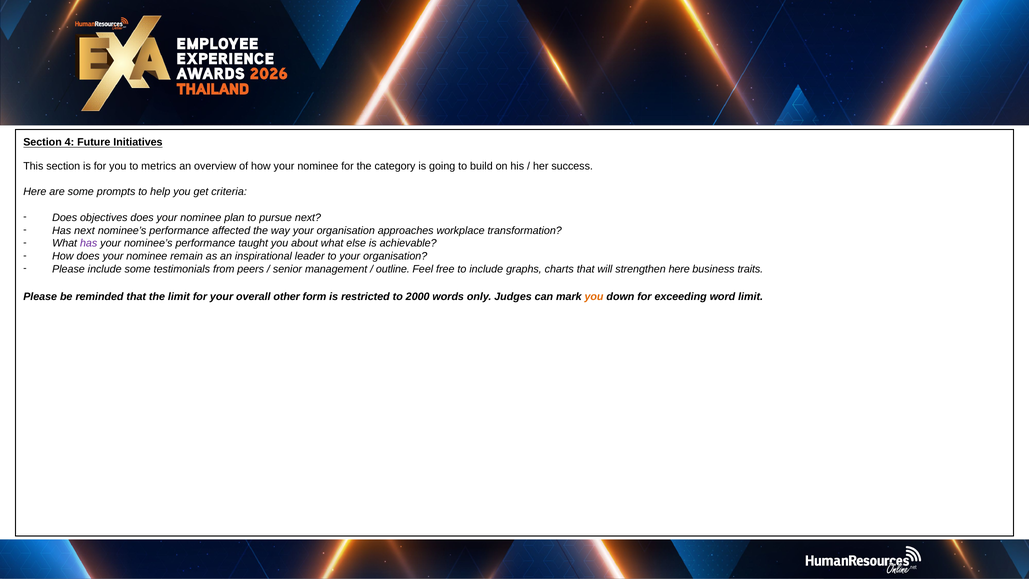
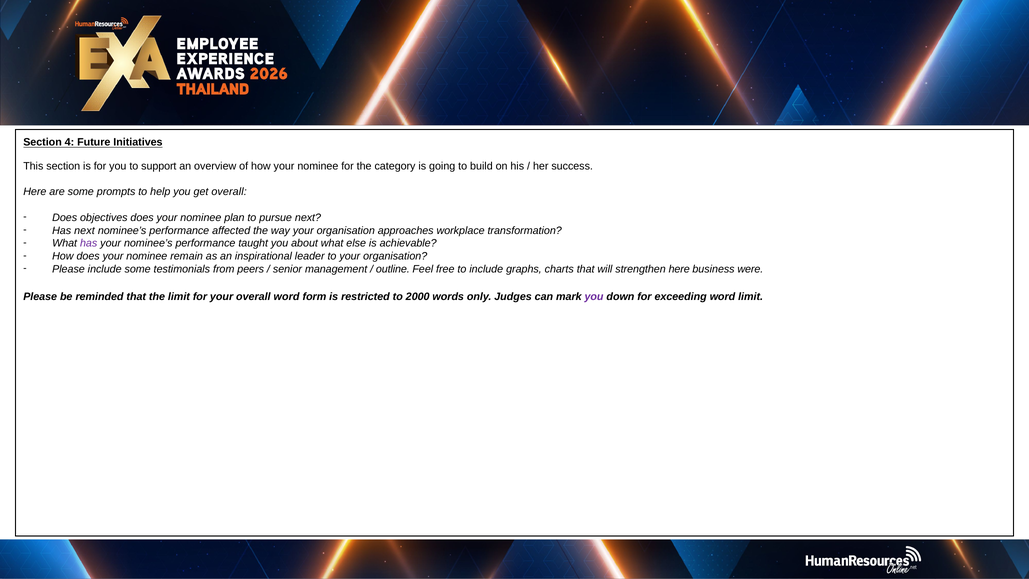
metrics: metrics -> support
get criteria: criteria -> overall
traits: traits -> were
overall other: other -> word
you at (594, 297) colour: orange -> purple
